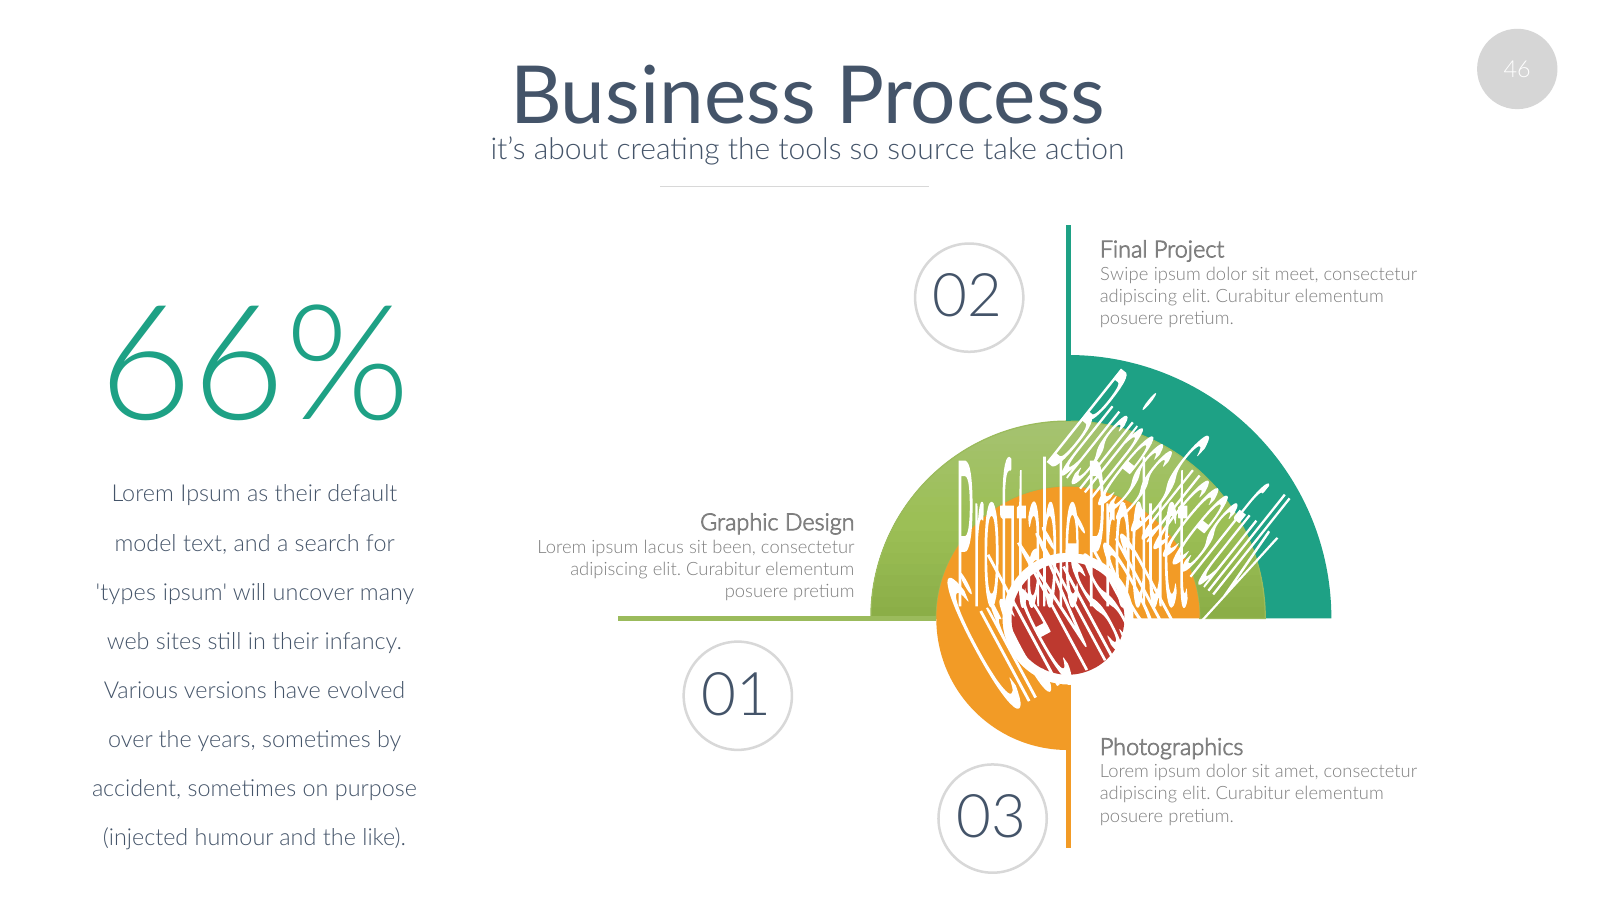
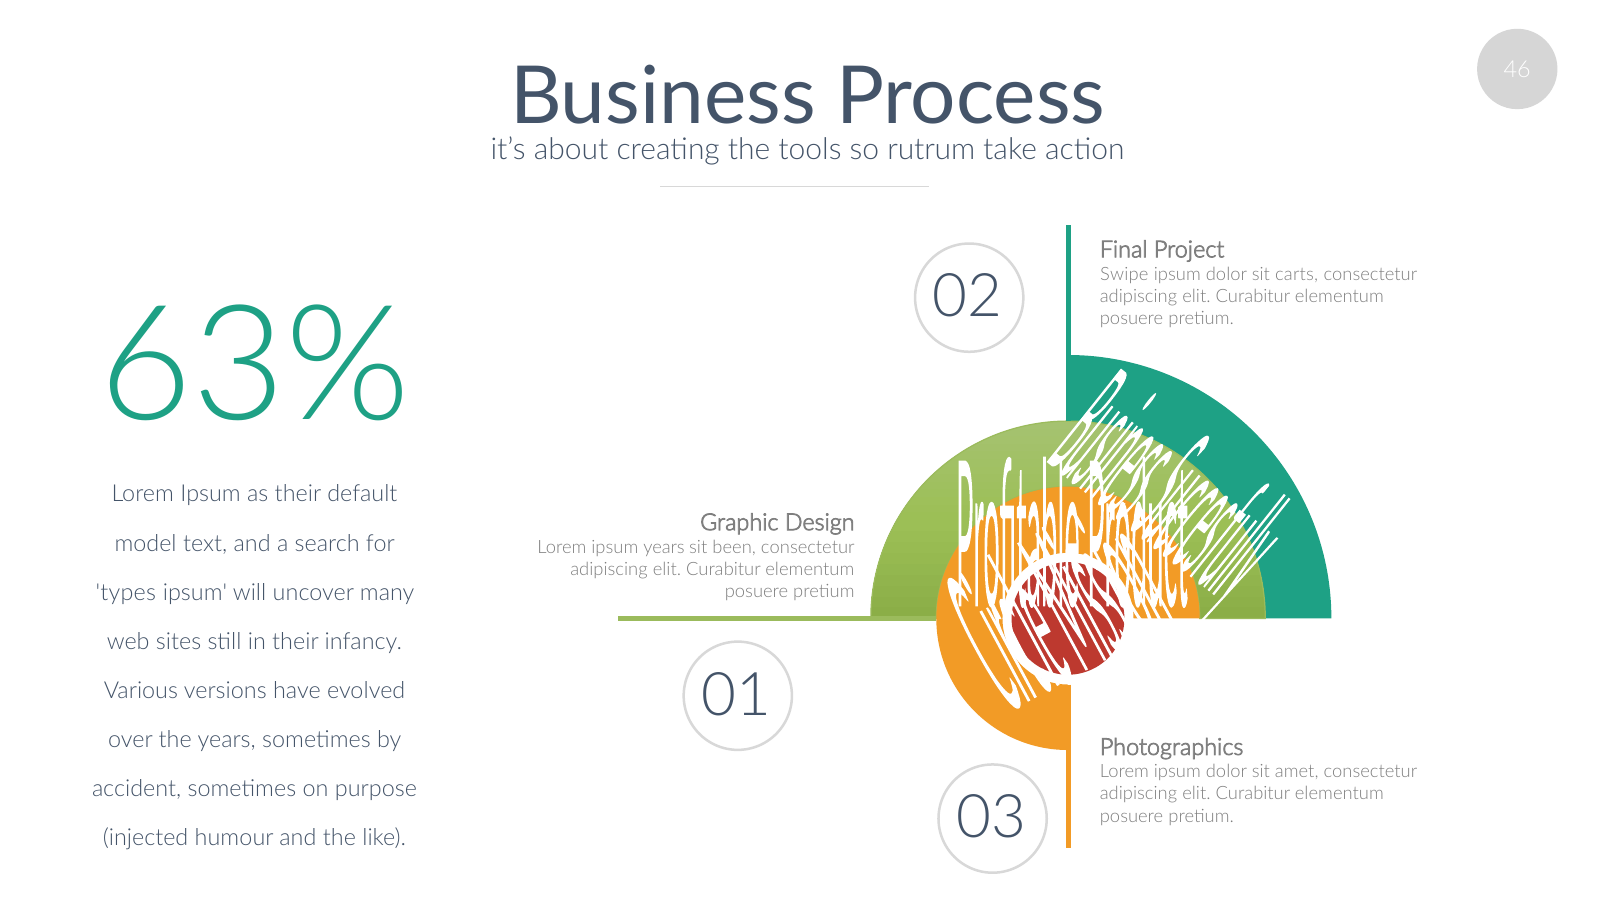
source: source -> rutrum
meet: meet -> carts
66%: 66% -> 63%
ipsum lacus: lacus -> years
